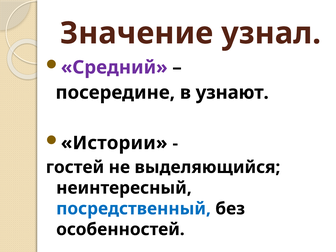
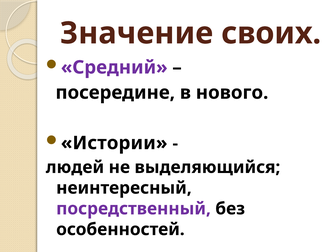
узнал: узнал -> своих
узнают: узнают -> нового
гостей: гостей -> людей
посредственный colour: blue -> purple
